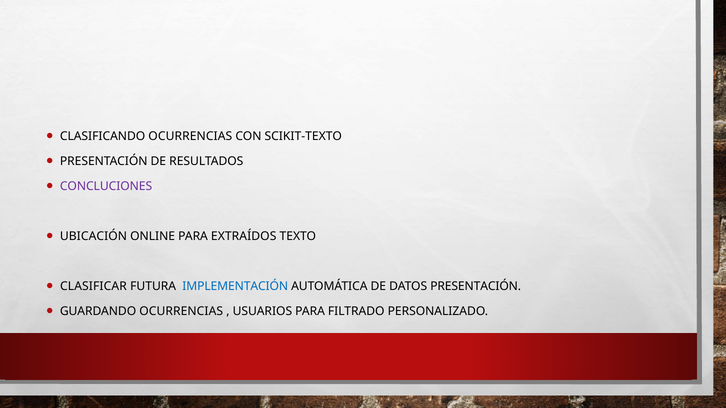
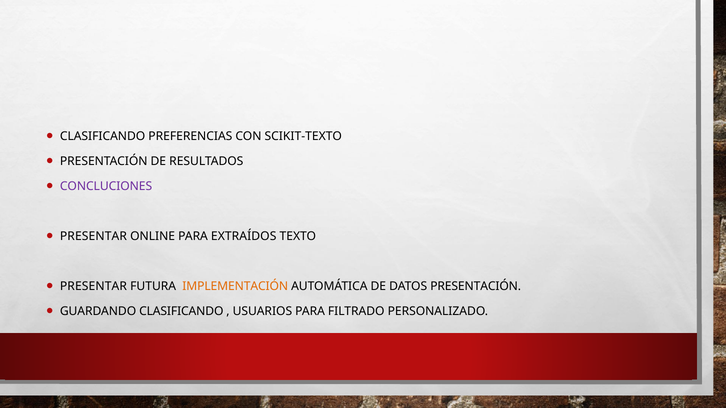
CLASIFICANDO OCURRENCIAS: OCURRENCIAS -> PREFERENCIAS
UBICACIÓN at (93, 236): UBICACIÓN -> PRESENTAR
CLASIFICAR at (93, 286): CLASIFICAR -> PRESENTAR
IMPLEMENTACIÓN colour: blue -> orange
GUARDANDO OCURRENCIAS: OCURRENCIAS -> CLASIFICANDO
